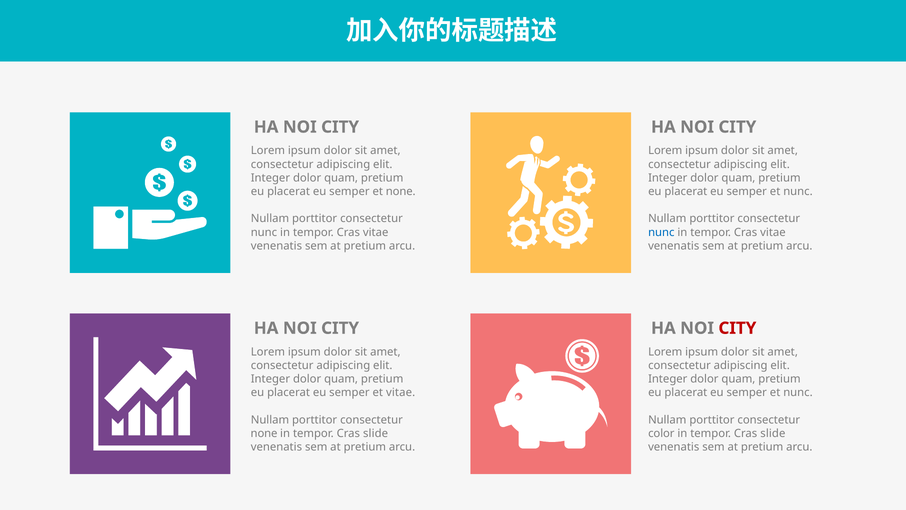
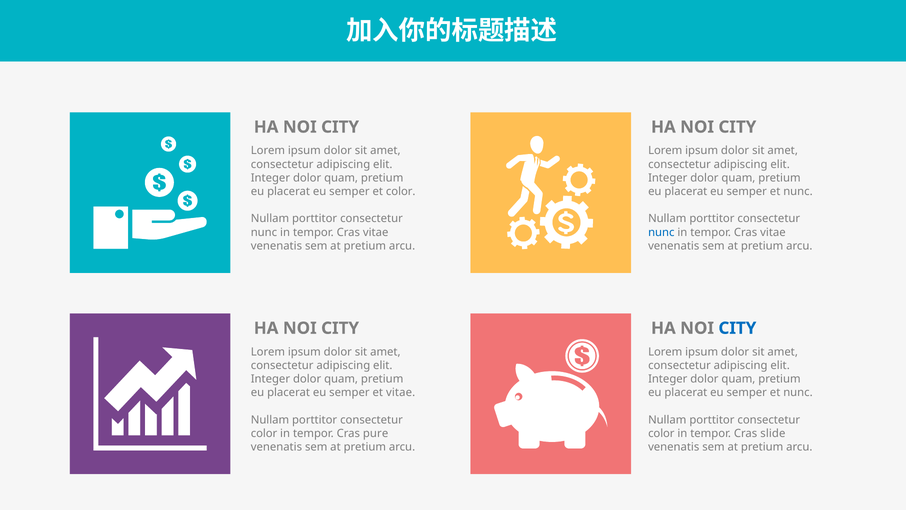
et none: none -> color
CITY at (737, 328) colour: red -> blue
none at (264, 433): none -> color
slide at (376, 433): slide -> pure
